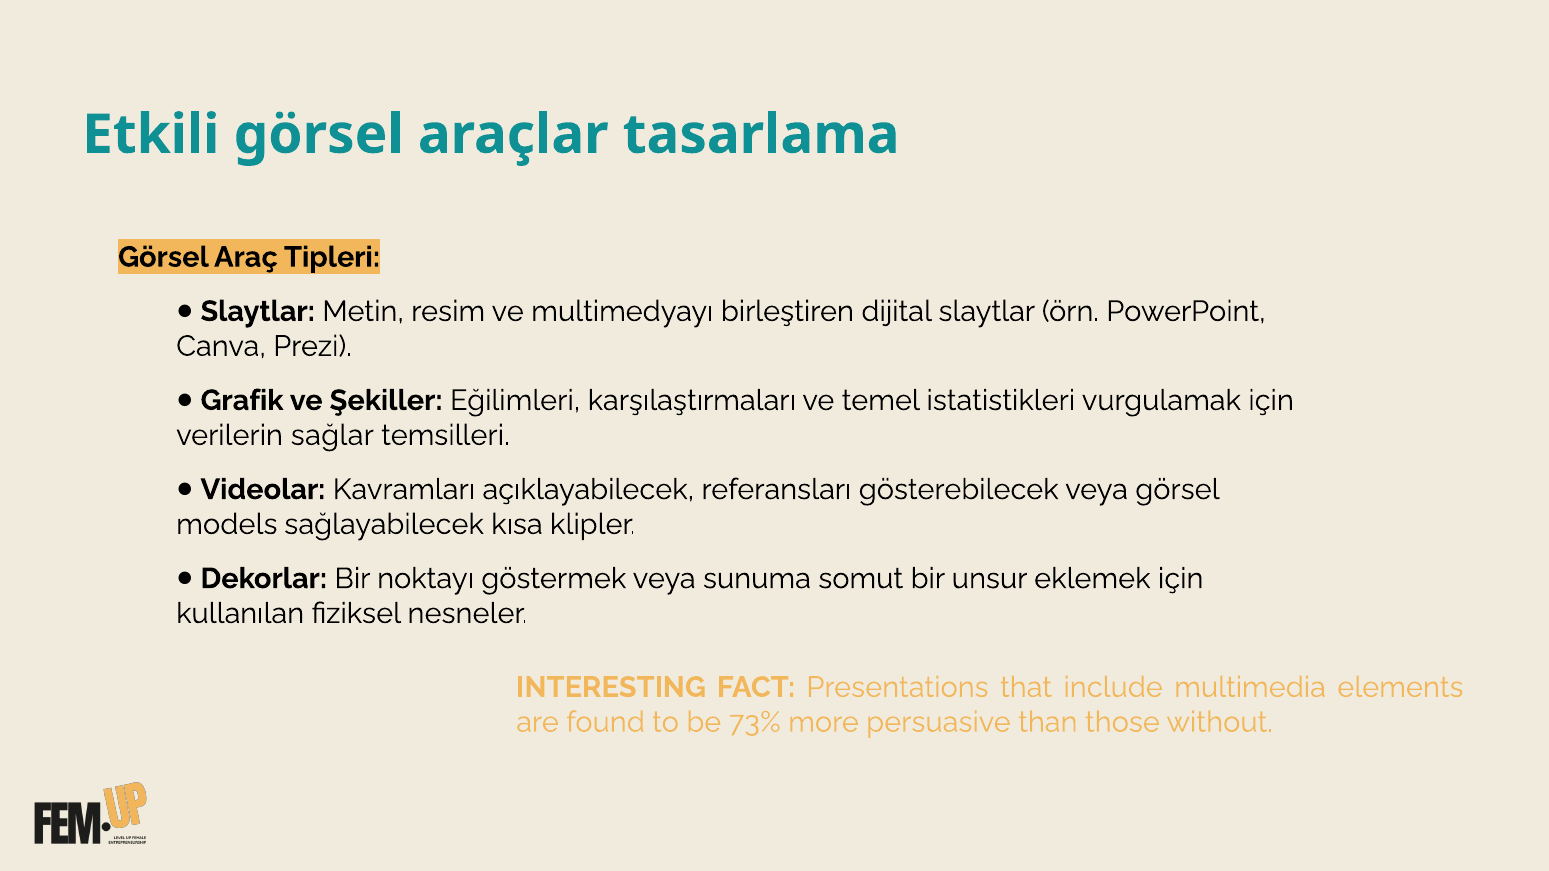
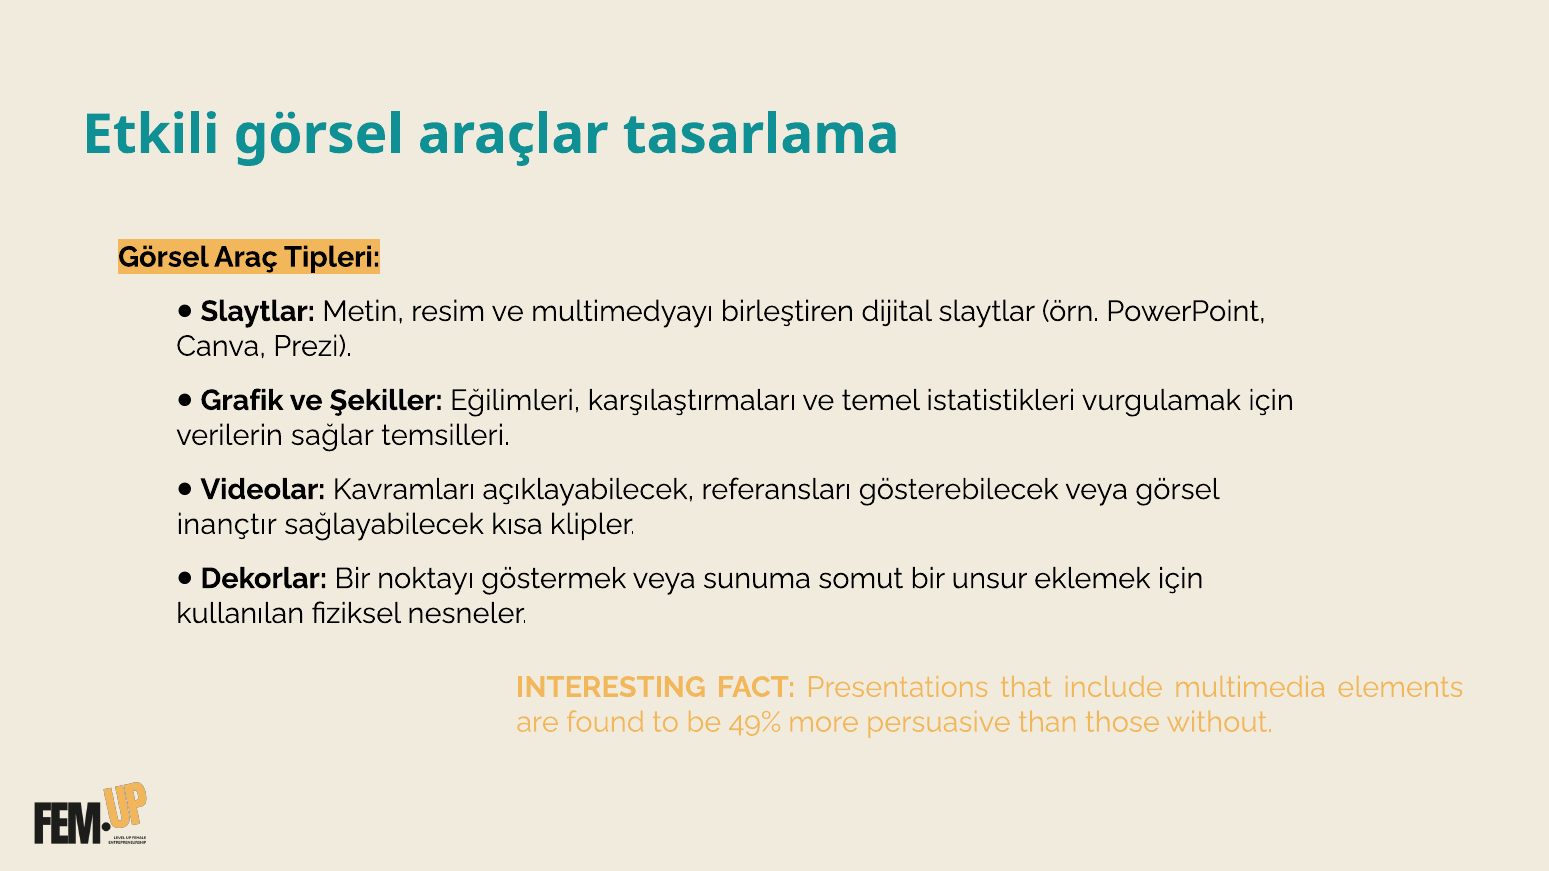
models: models -> inançtır
73%: 73% -> 49%
